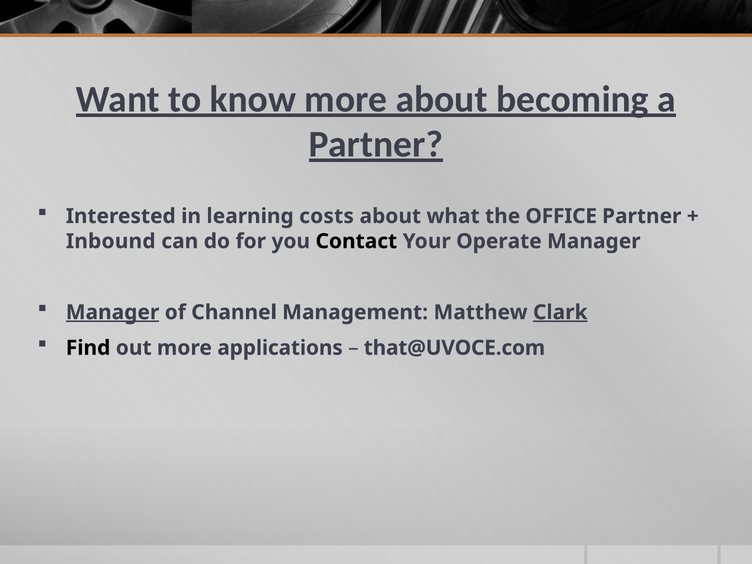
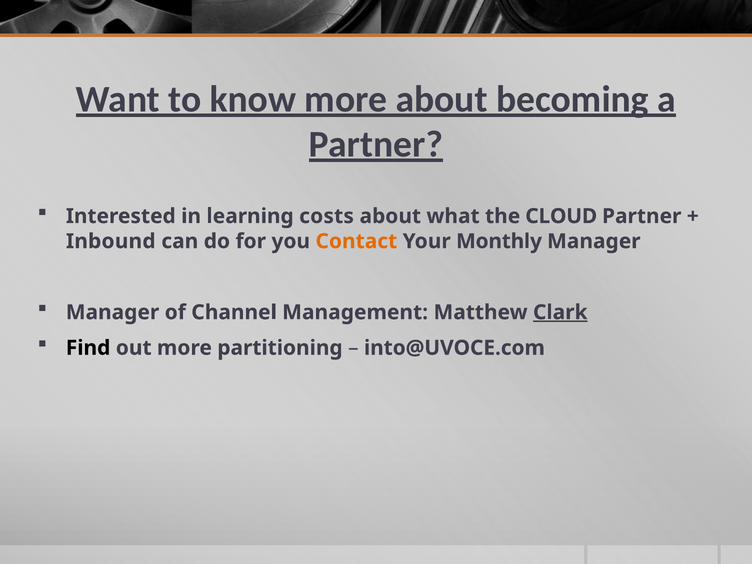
OFFICE: OFFICE -> CLOUD
Contact colour: black -> orange
Operate: Operate -> Monthly
Manager at (113, 312) underline: present -> none
applications: applications -> partitioning
that@UVOCE.com: that@UVOCE.com -> into@UVOCE.com
